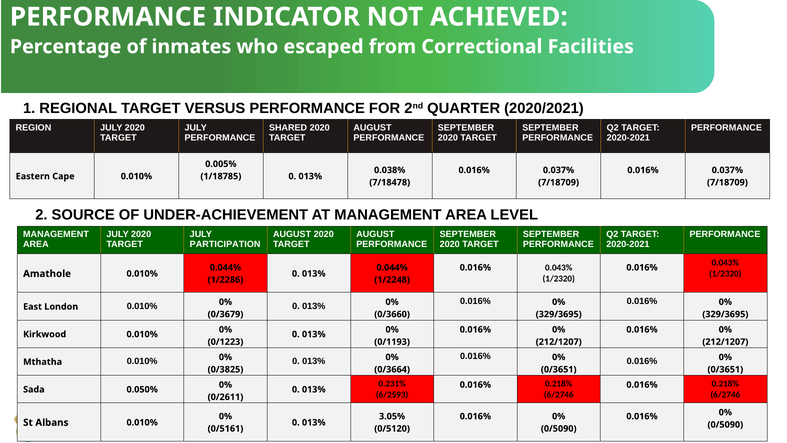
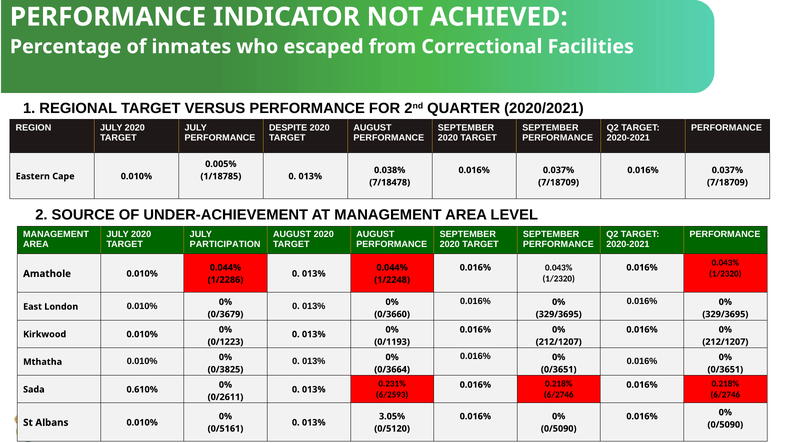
SHARED: SHARED -> DESPITE
0.050%: 0.050% -> 0.610%
